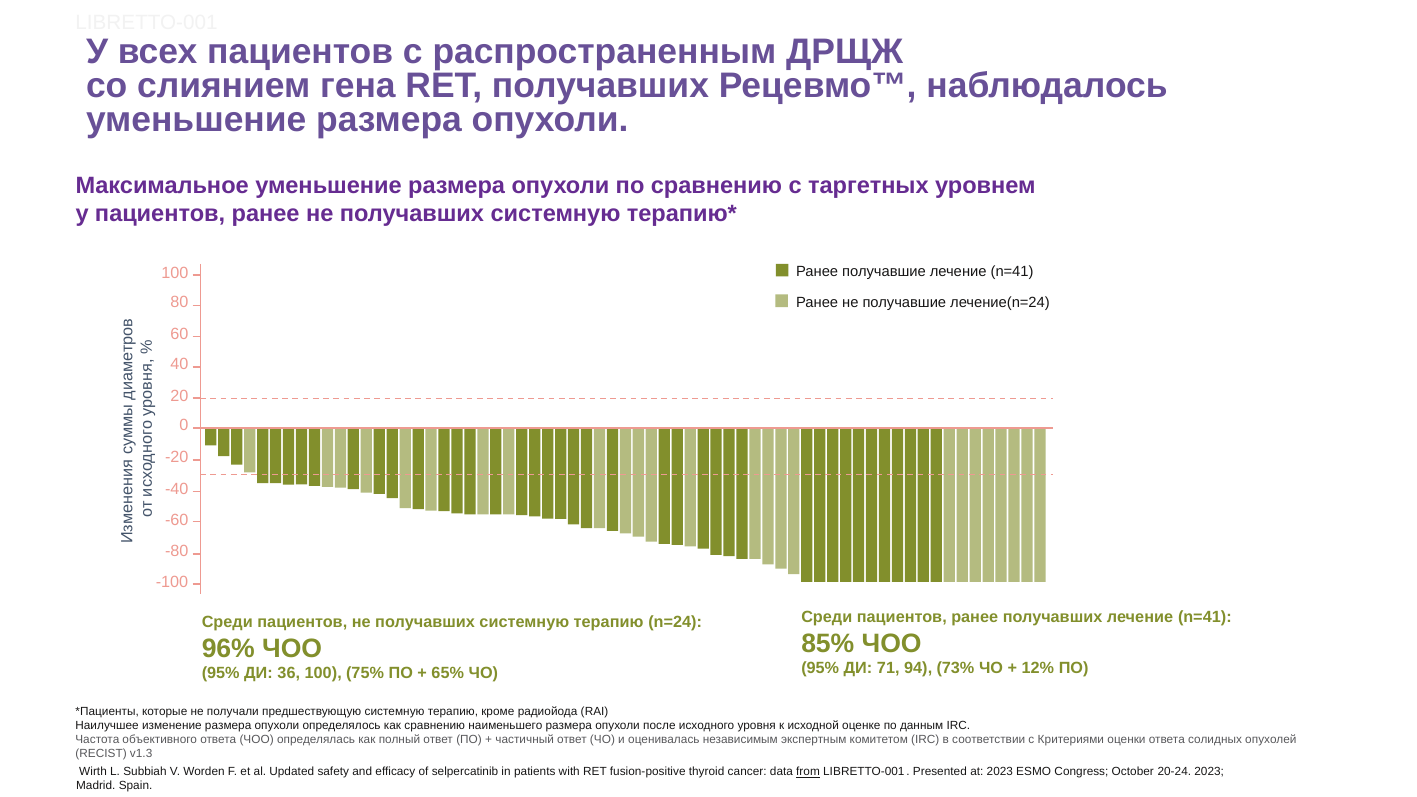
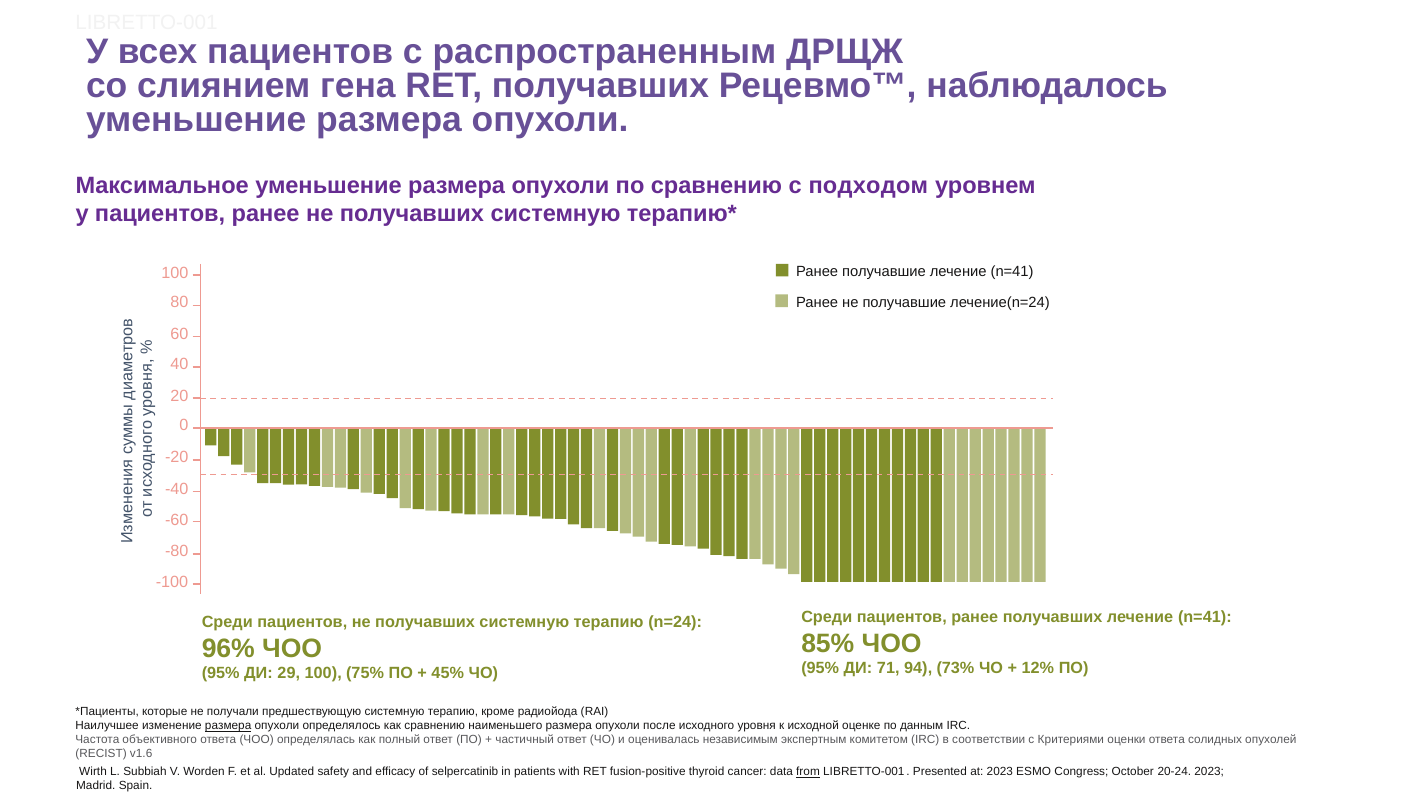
таргетных: таргетных -> подходом
36: 36 -> 29
65%: 65% -> 45%
размера at (228, 726) underline: none -> present
v1.3: v1.3 -> v1.6
